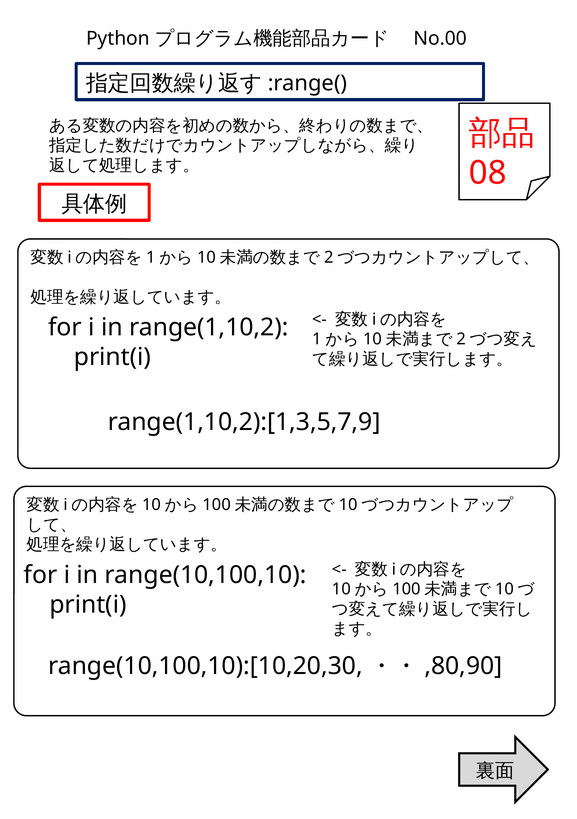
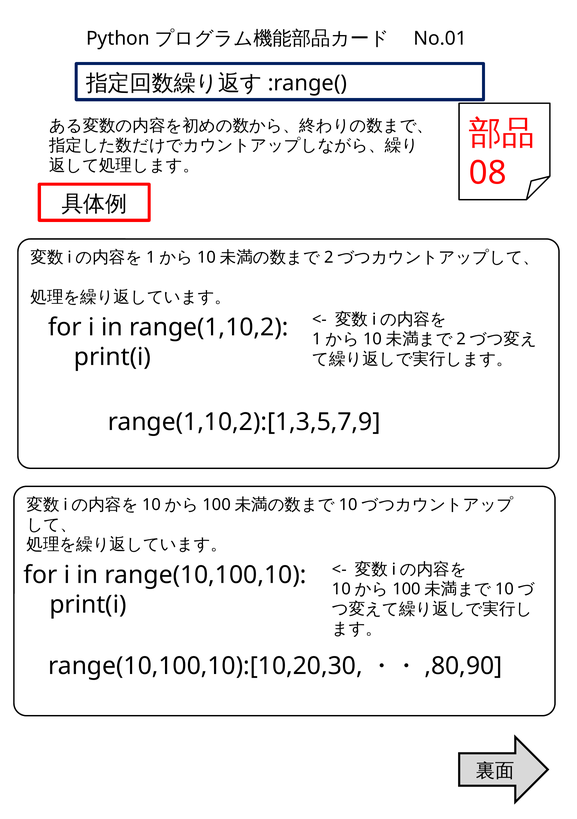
No.00: No.00 -> No.01
